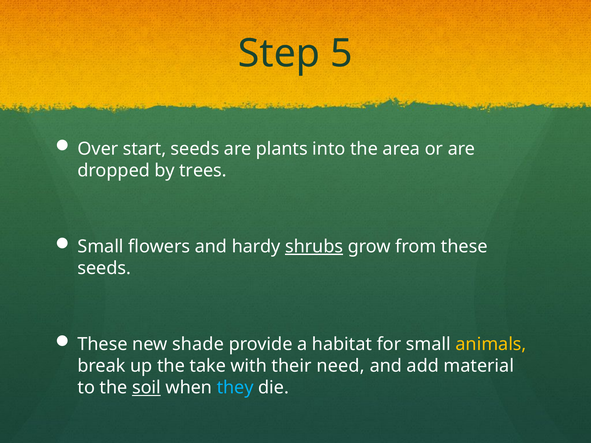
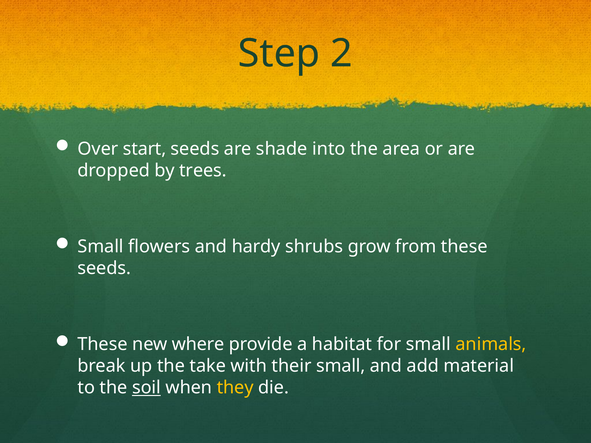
5: 5 -> 2
plants: plants -> shade
shrubs underline: present -> none
shade: shade -> where
their need: need -> small
they colour: light blue -> yellow
